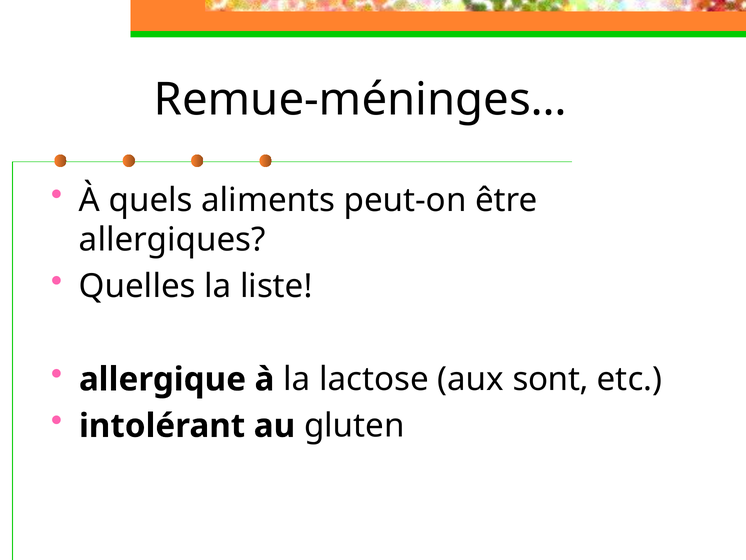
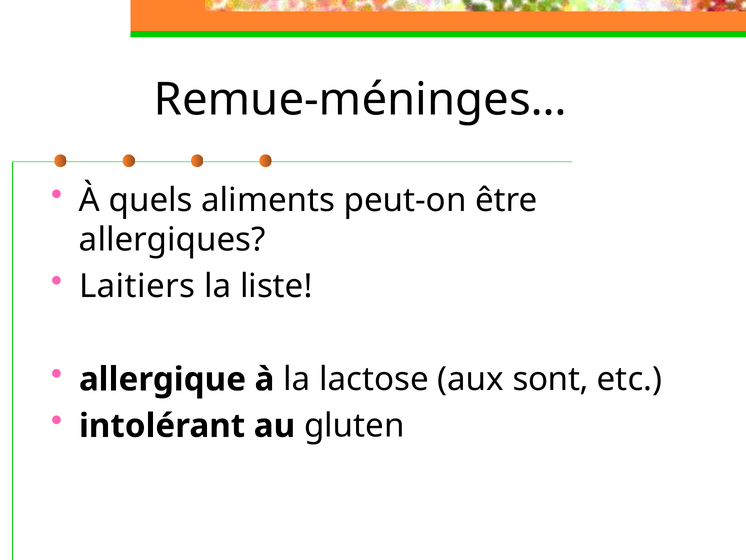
Quelles: Quelles -> Laitiers
